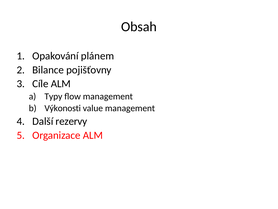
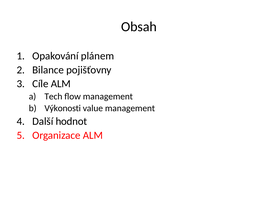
Typy: Typy -> Tech
rezervy: rezervy -> hodnot
